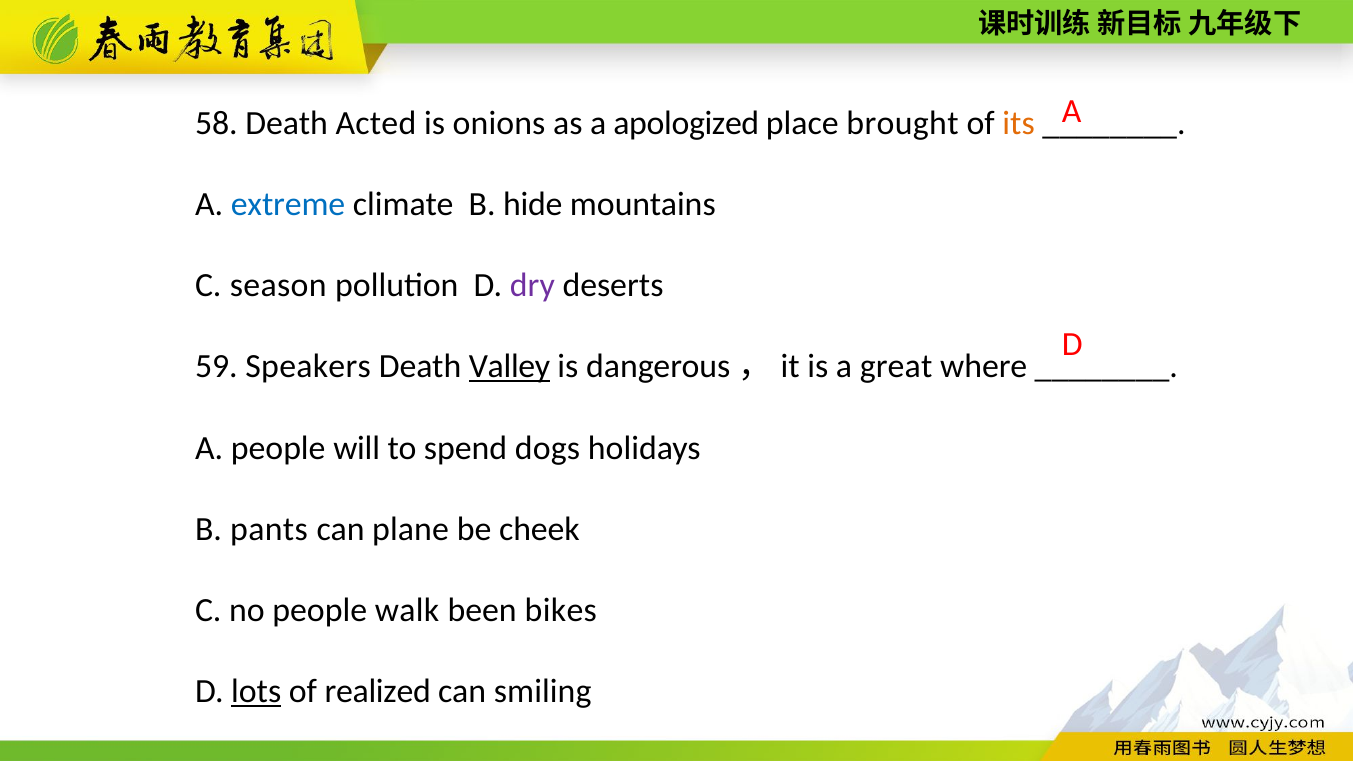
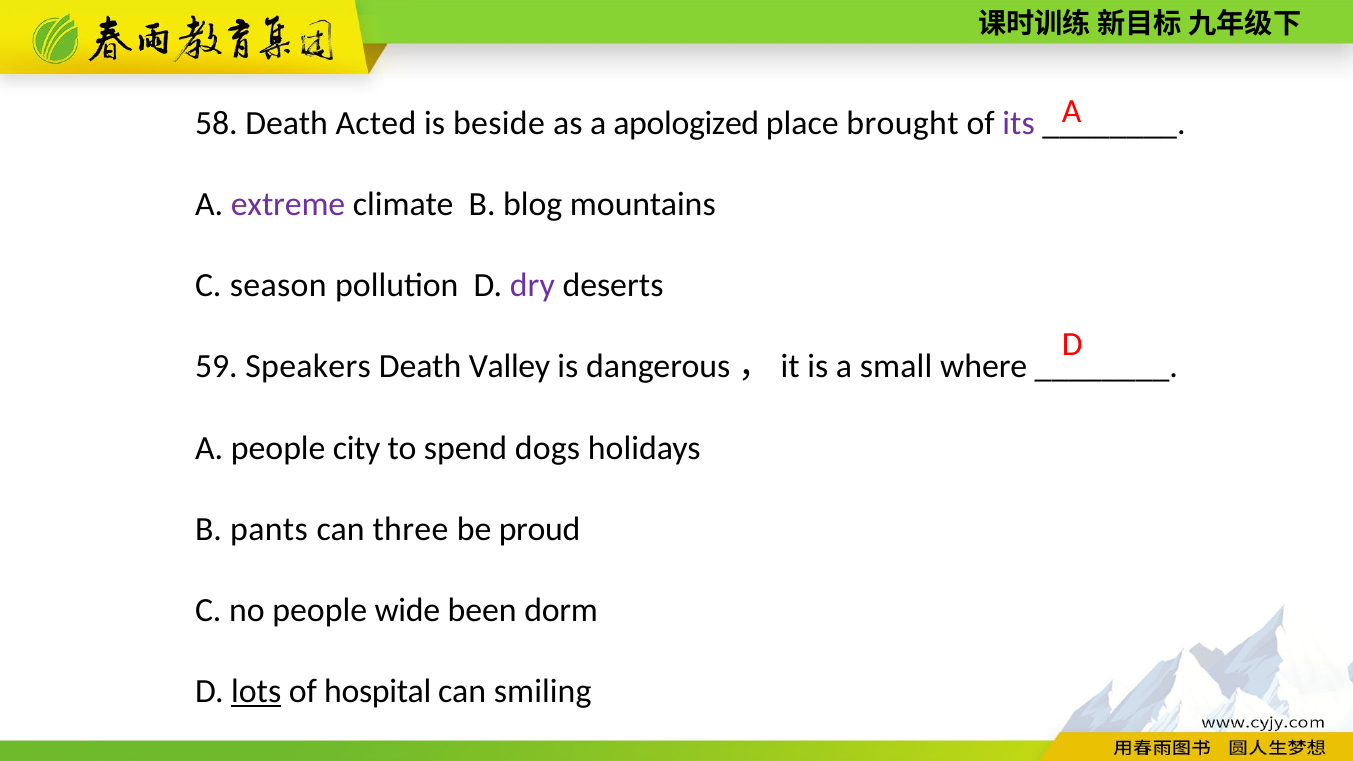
onions: onions -> beside
its colour: orange -> purple
extreme colour: blue -> purple
hide: hide -> blog
Valley underline: present -> none
great: great -> small
will: will -> city
plane: plane -> three
cheek: cheek -> proud
walk: walk -> wide
bikes: bikes -> dorm
realized: realized -> hospital
